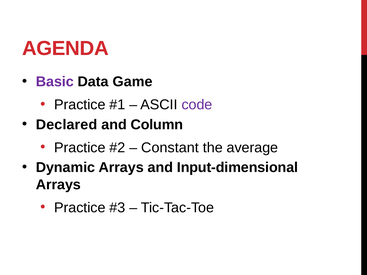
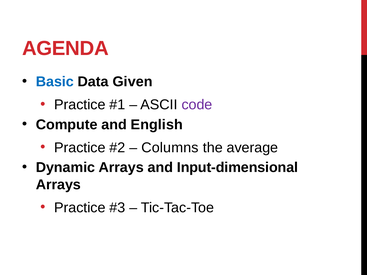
Basic colour: purple -> blue
Game: Game -> Given
Declared: Declared -> Compute
Column: Column -> English
Constant: Constant -> Columns
